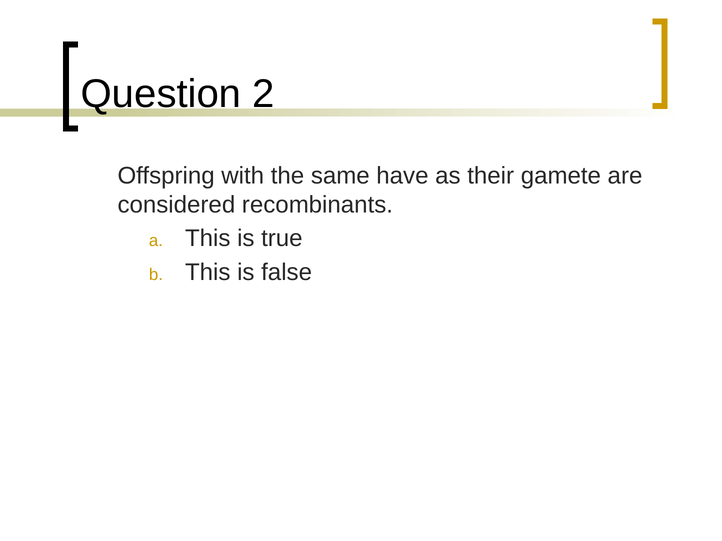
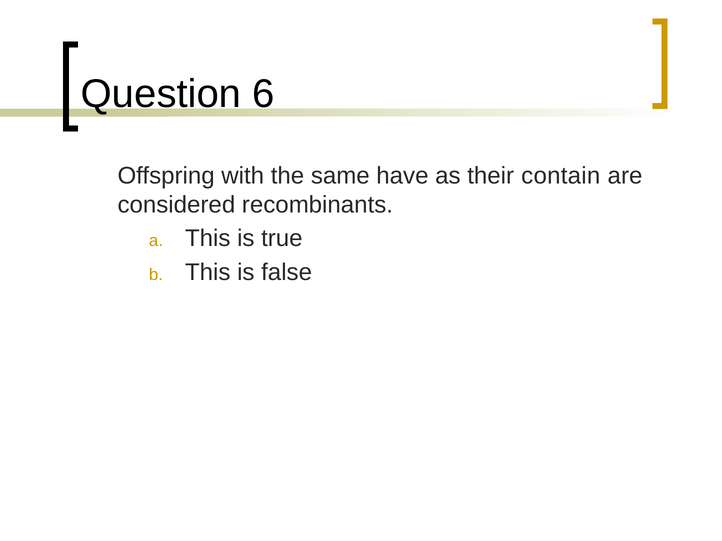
2: 2 -> 6
gamete: gamete -> contain
